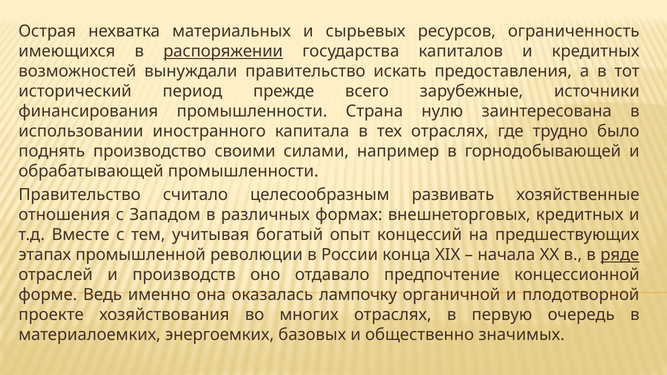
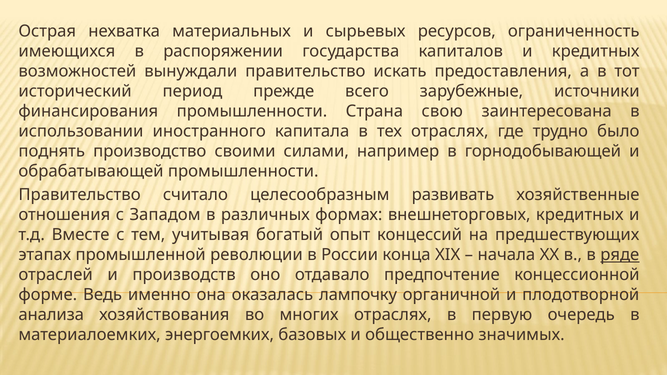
распоряжении underline: present -> none
нулю: нулю -> свою
проекте: проекте -> анализа
